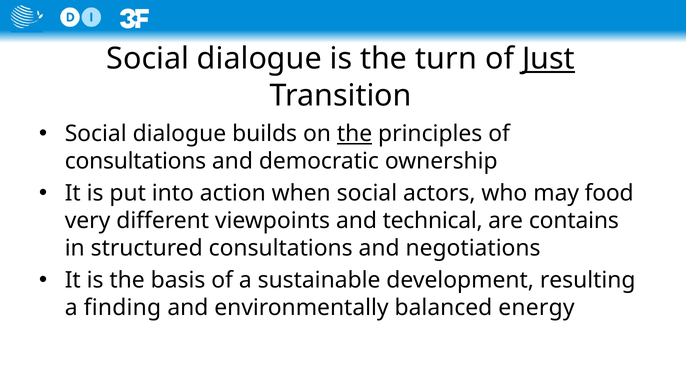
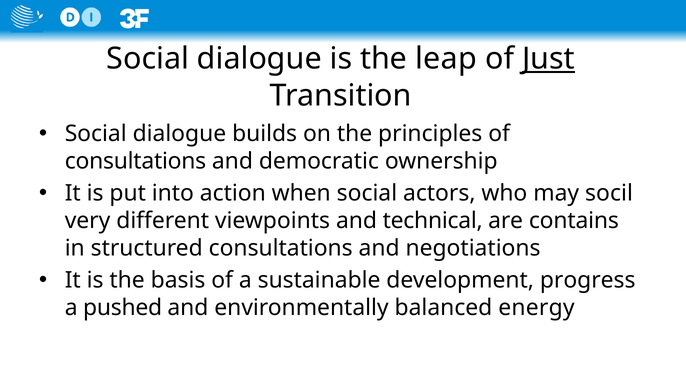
turn: turn -> leap
the at (355, 134) underline: present -> none
food: food -> socil
resulting: resulting -> progress
finding: finding -> pushed
